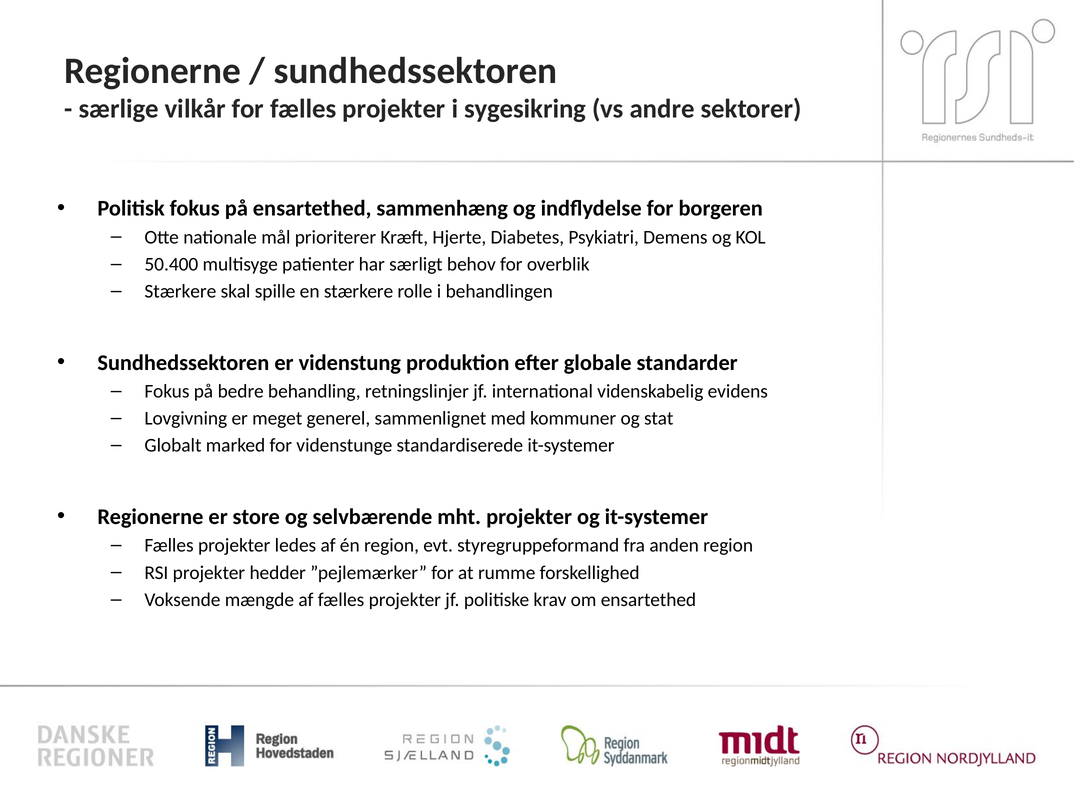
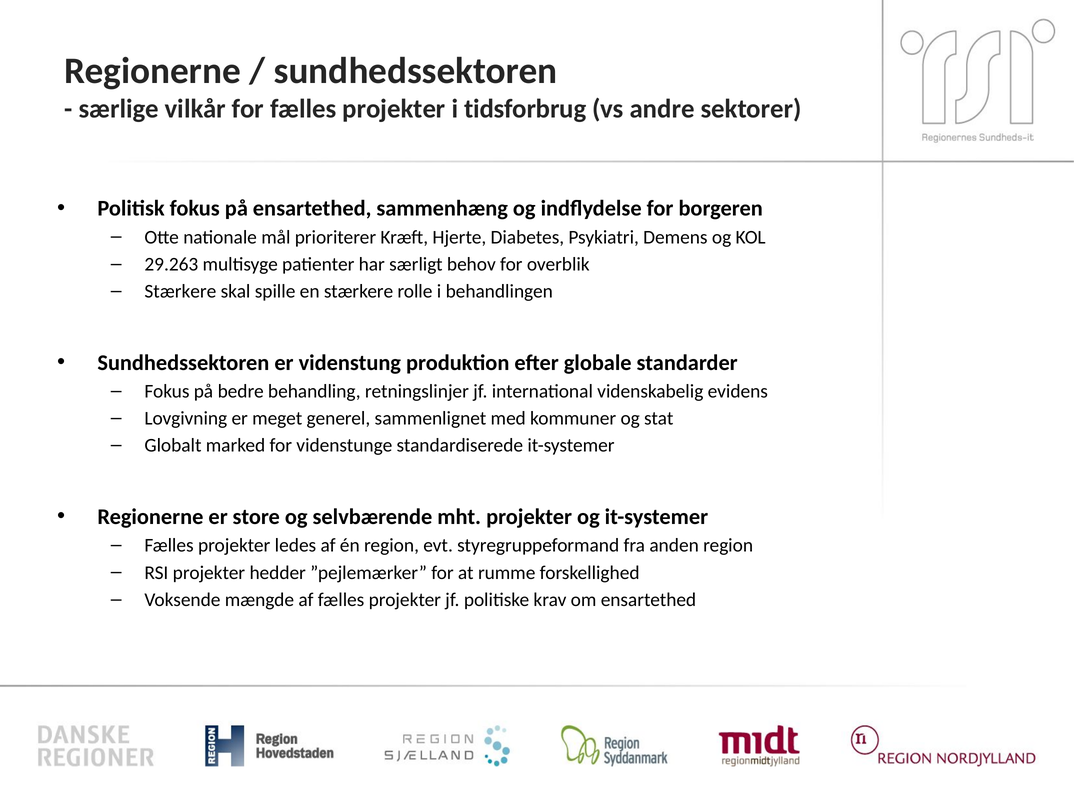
sygesikring: sygesikring -> tidsforbrug
50.400: 50.400 -> 29.263
